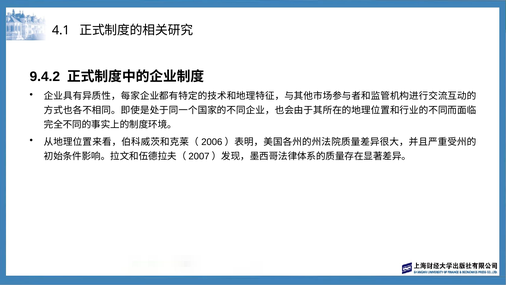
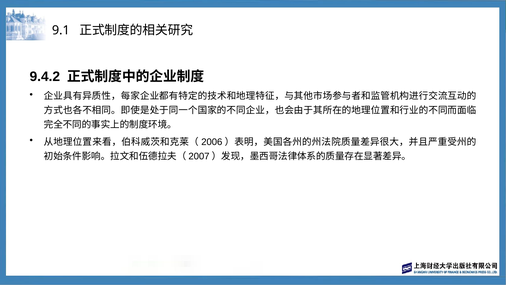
4.1: 4.1 -> 9.1
